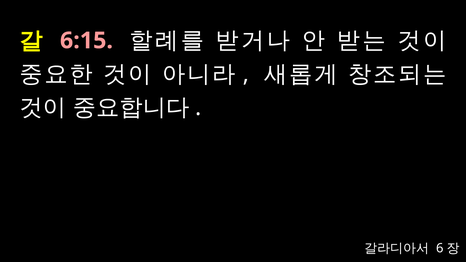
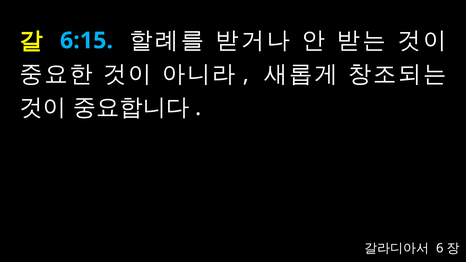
6:15 colour: pink -> light blue
